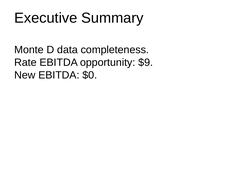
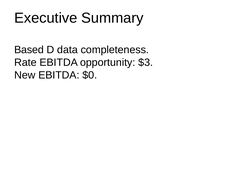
Monte: Monte -> Based
$9: $9 -> $3
